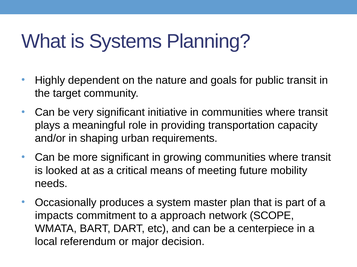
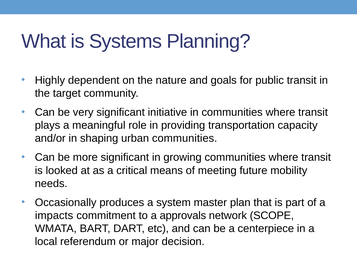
urban requirements: requirements -> communities
approach: approach -> approvals
